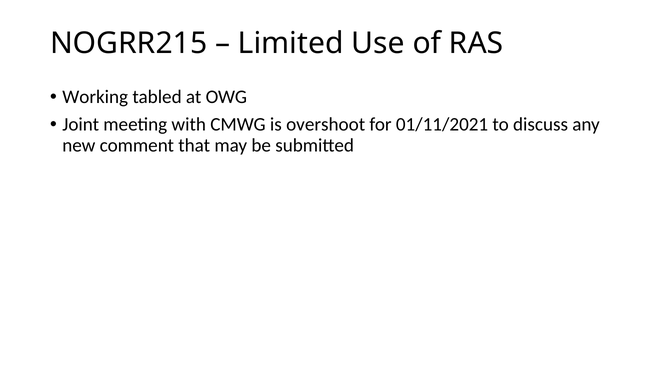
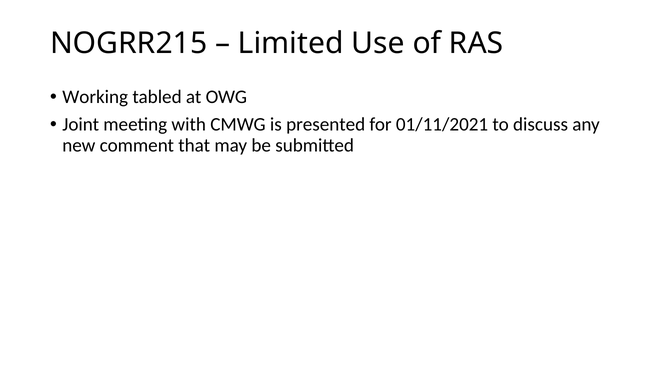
overshoot: overshoot -> presented
